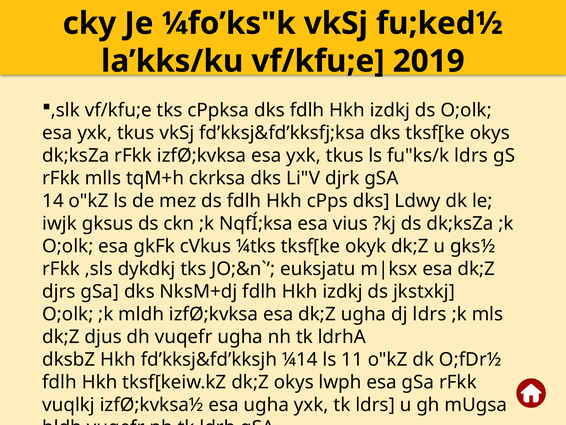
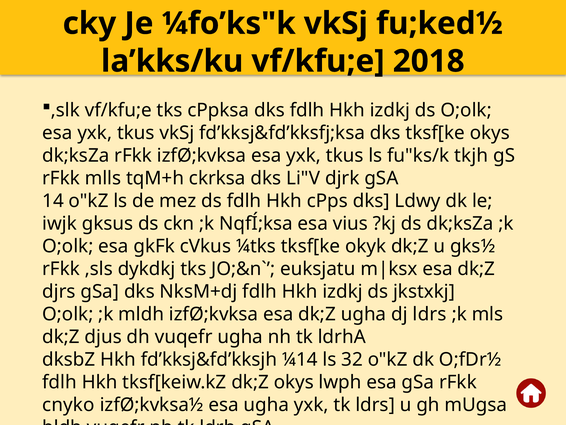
2019: 2019 -> 2018
fu"ks/k ldrs: ldrs -> tkjh
11: 11 -> 32
vuqlkj: vuqlkj -> cnyko
